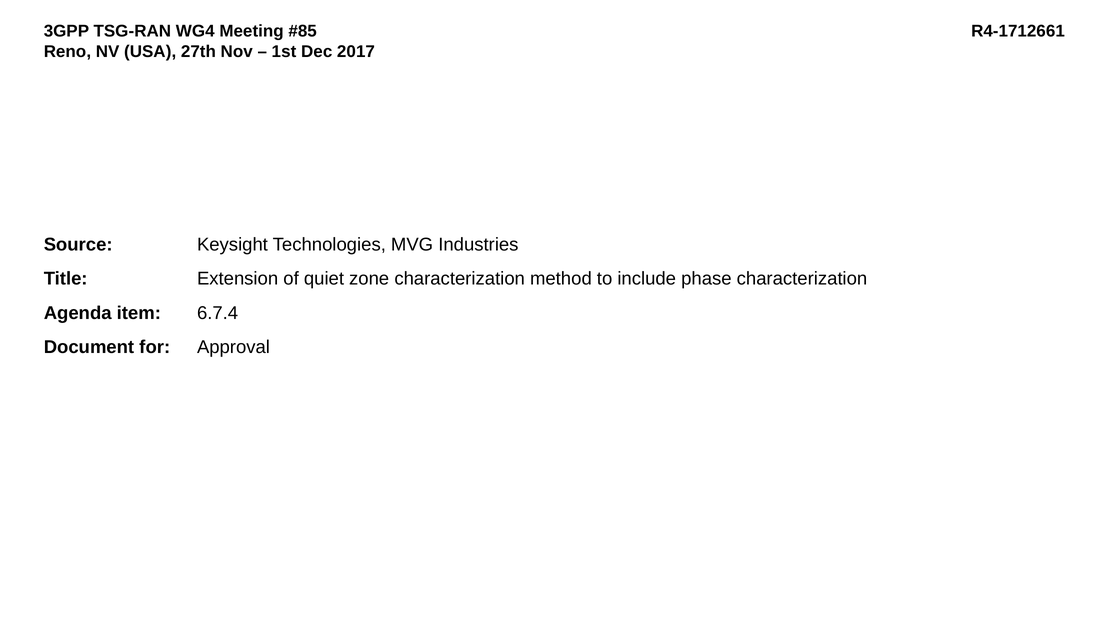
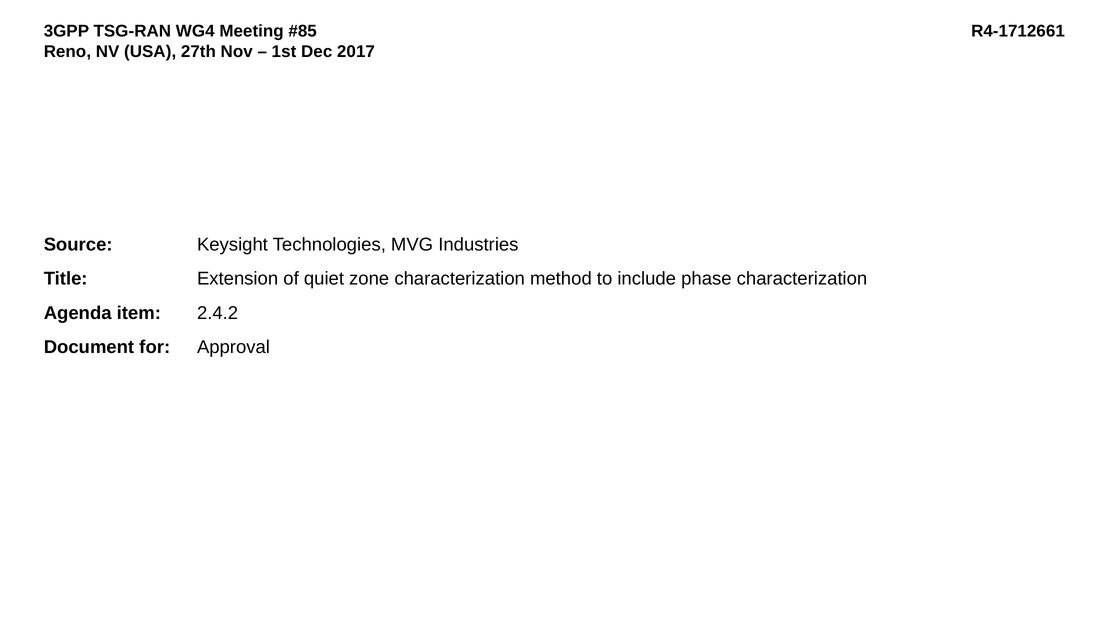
6.7.4: 6.7.4 -> 2.4.2
